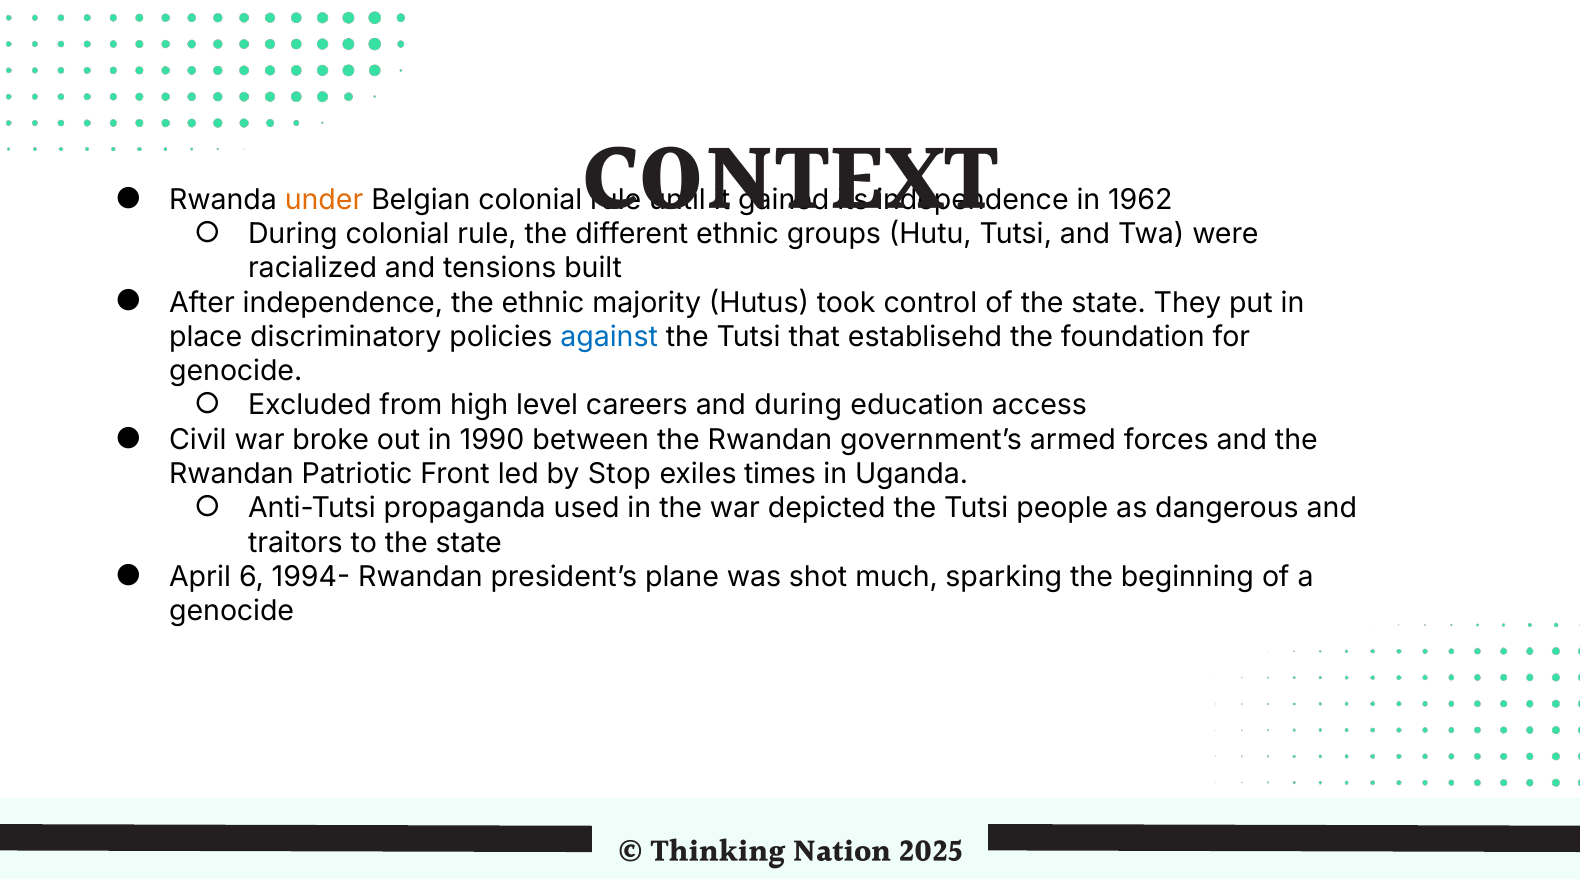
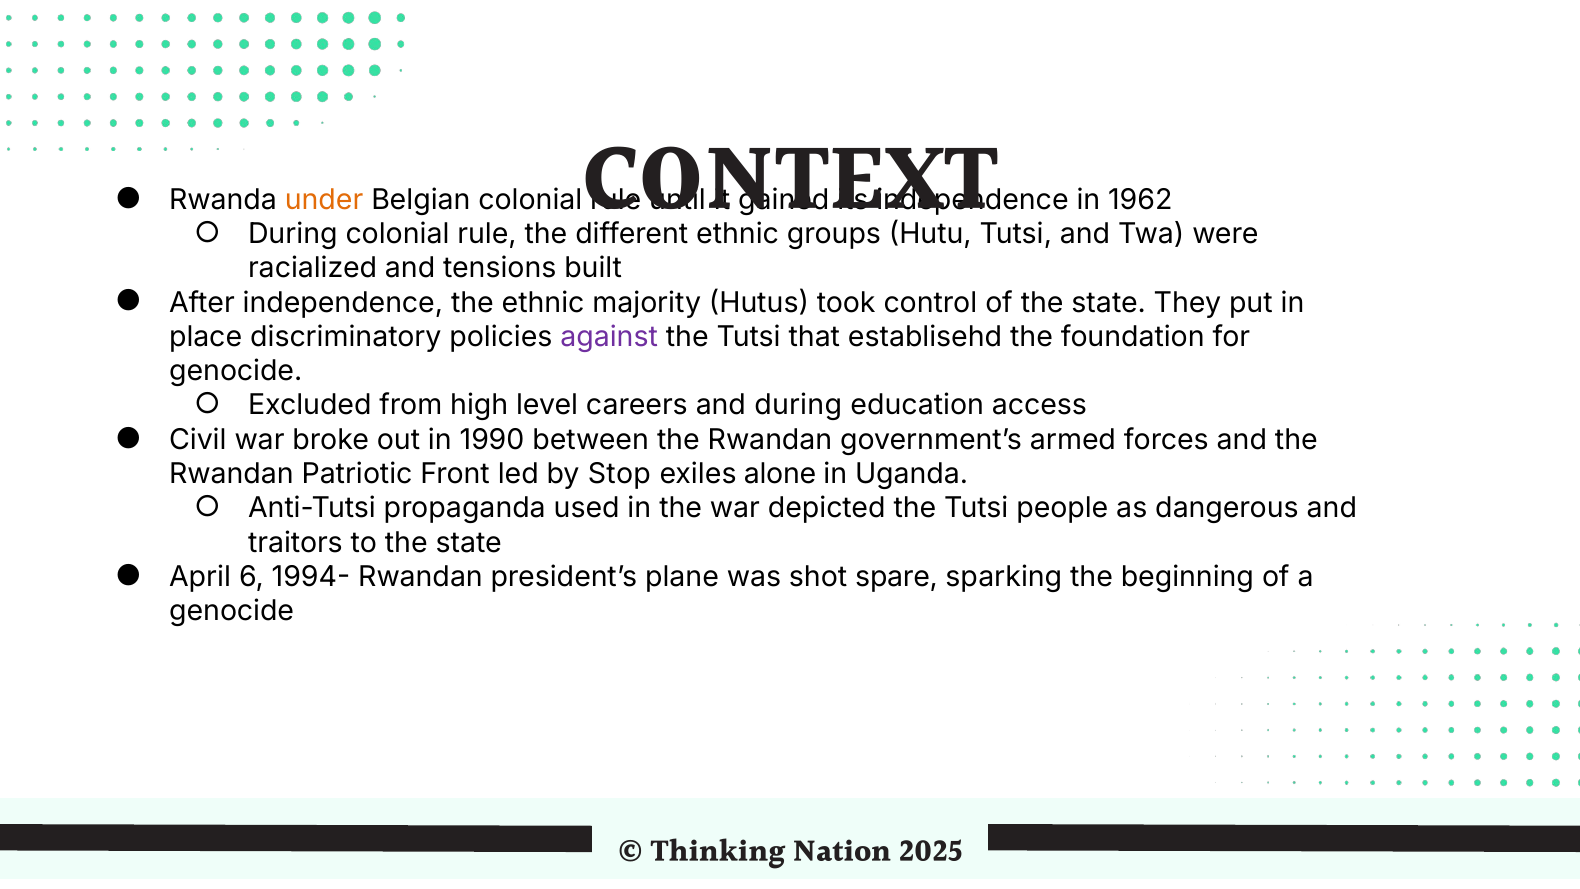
against colour: blue -> purple
times: times -> alone
much: much -> spare
